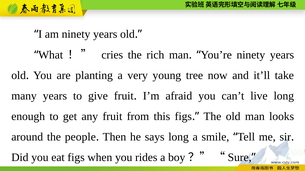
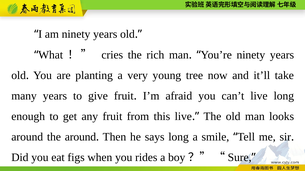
this figs: figs -> live
the people: people -> around
